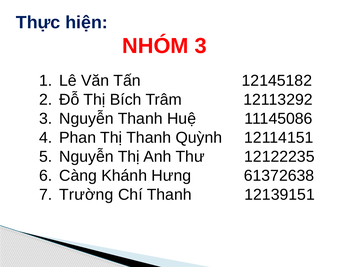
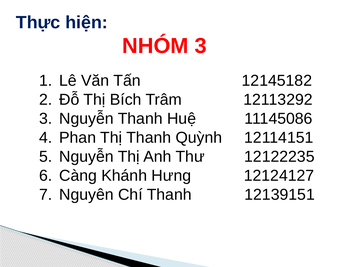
61372638: 61372638 -> 12124127
Trường: Trường -> Nguyên
